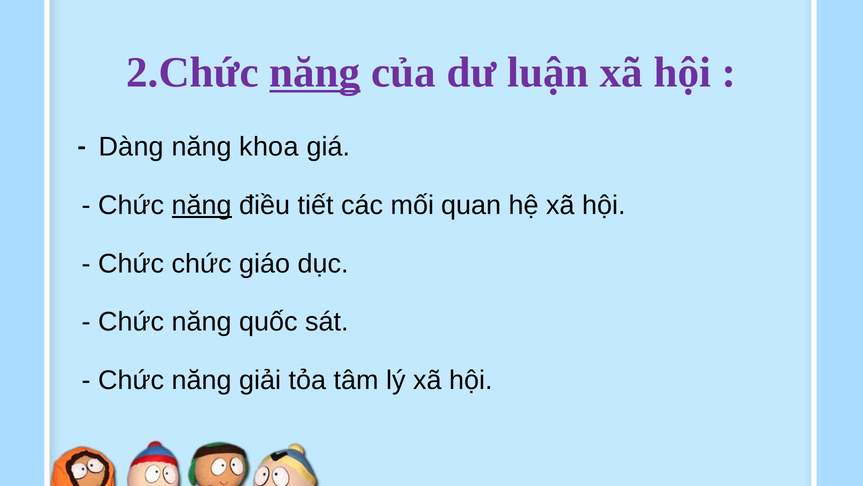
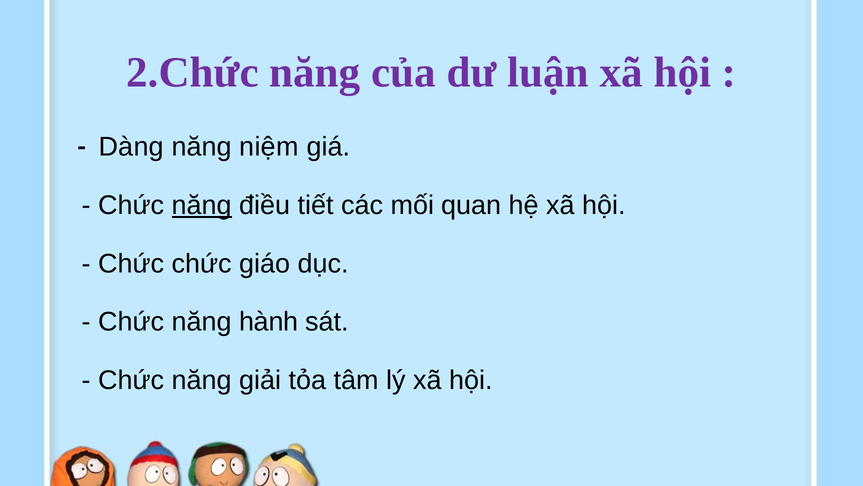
năng at (315, 72) underline: present -> none
khoa: khoa -> niệm
quốc: quốc -> hành
